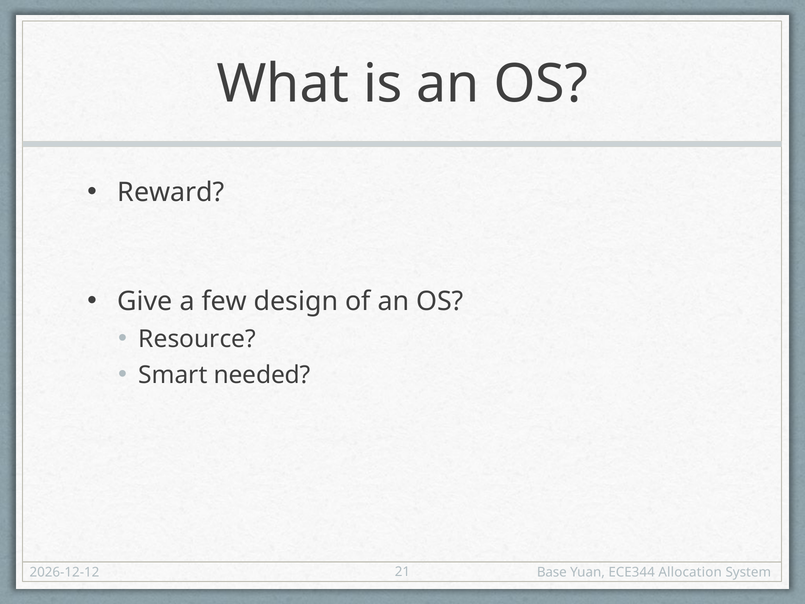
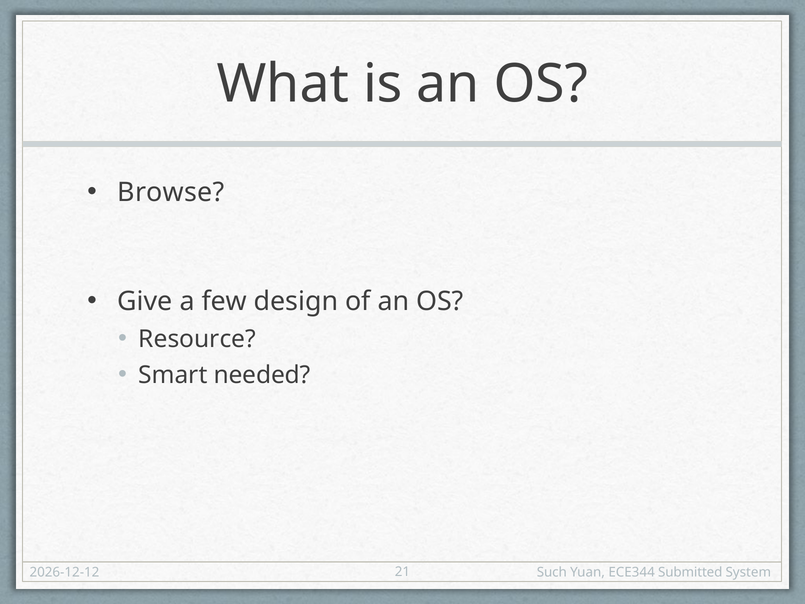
Reward: Reward -> Browse
Base: Base -> Such
Allocation: Allocation -> Submitted
